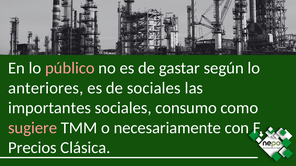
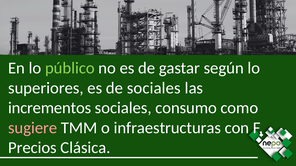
público colour: pink -> light green
anteriores: anteriores -> superiores
importantes: importantes -> incrementos
necesariamente: necesariamente -> infraestructuras
